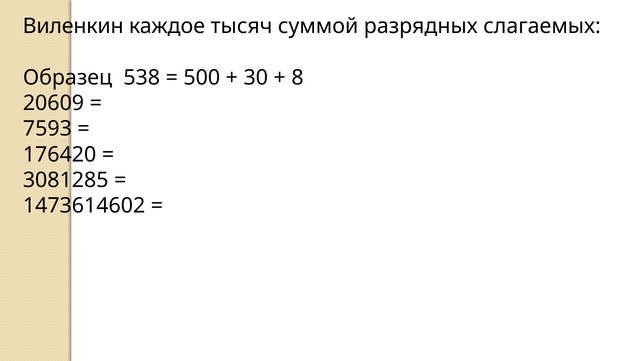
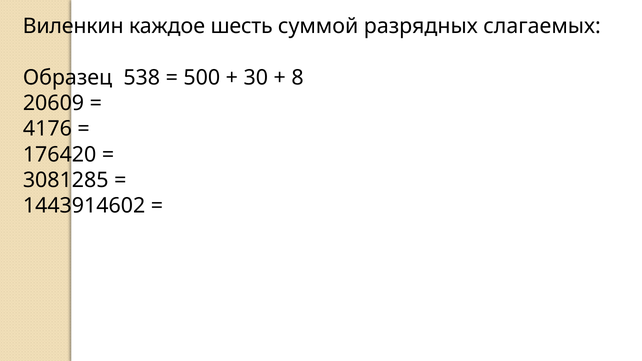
тысяч: тысяч -> шесть
7593: 7593 -> 4176
1473614602: 1473614602 -> 1443914602
